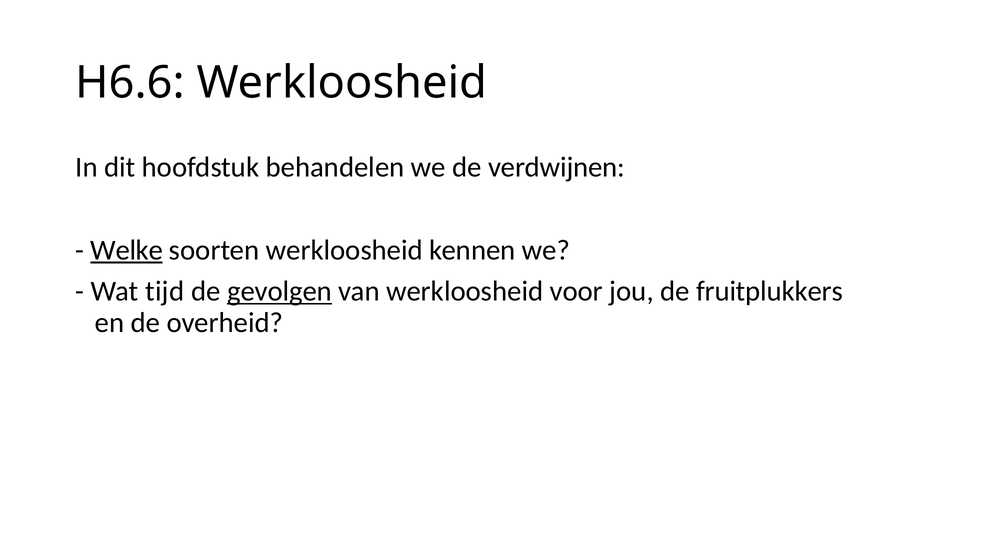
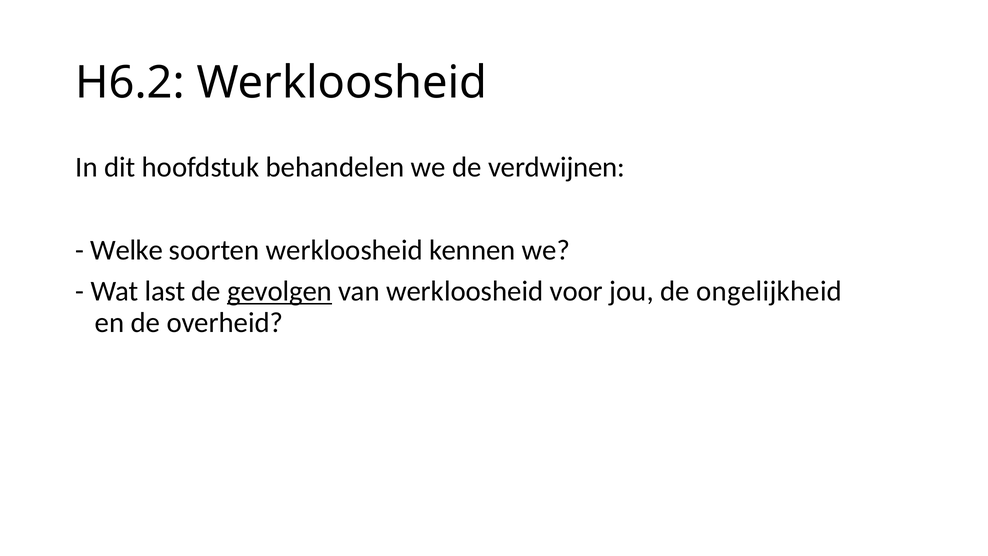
H6.6: H6.6 -> H6.2
Welke underline: present -> none
tijd: tijd -> last
fruitplukkers: fruitplukkers -> ongelijkheid
